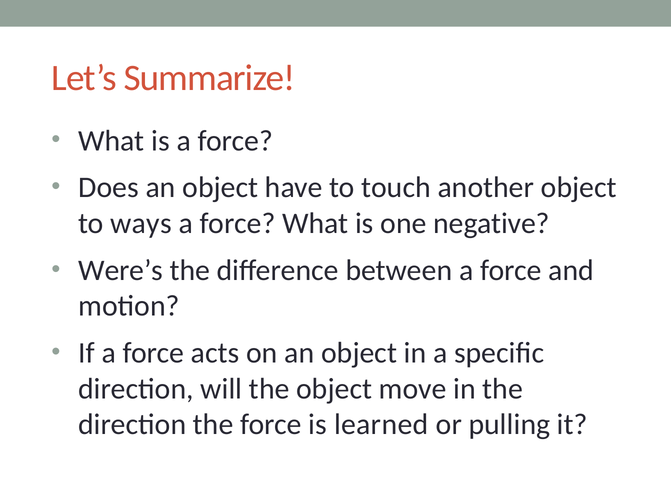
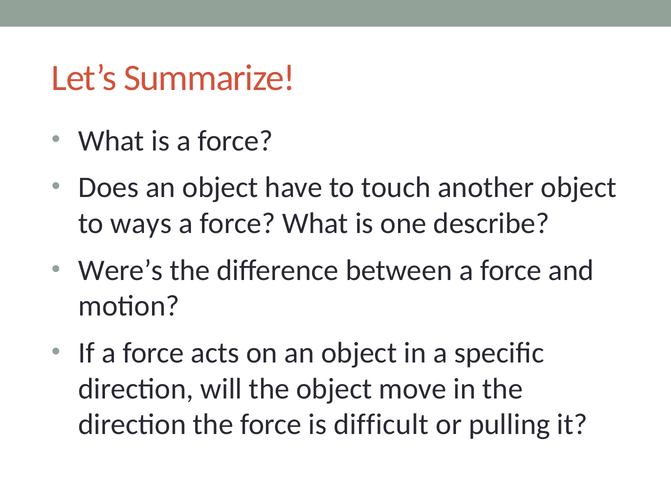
negative: negative -> describe
learned: learned -> difficult
